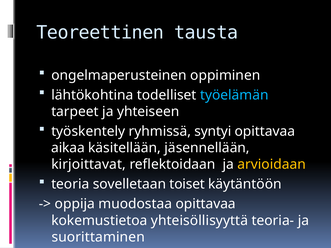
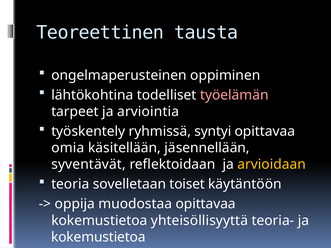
työelämän colour: light blue -> pink
yhteiseen: yhteiseen -> arviointia
aikaa: aikaa -> omia
kirjoittavat: kirjoittavat -> syventävät
suorittaminen at (98, 237): suorittaminen -> kokemustietoa
